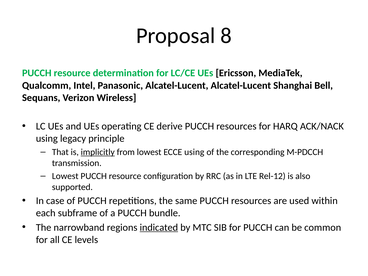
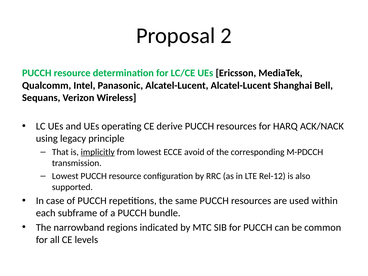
8: 8 -> 2
ECCE using: using -> avoid
indicated underline: present -> none
